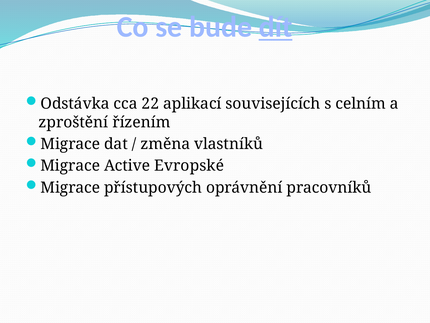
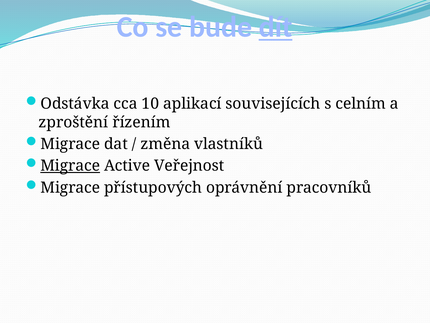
22: 22 -> 10
Migrace at (70, 166) underline: none -> present
Evropské: Evropské -> Veřejnost
